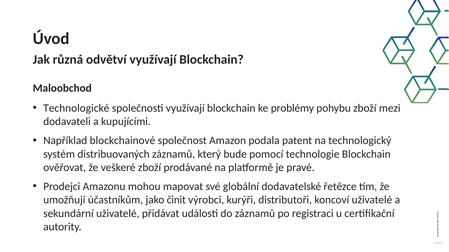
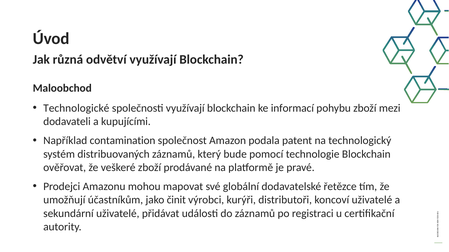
problémy: problémy -> informací
blockchainové: blockchainové -> contamination
